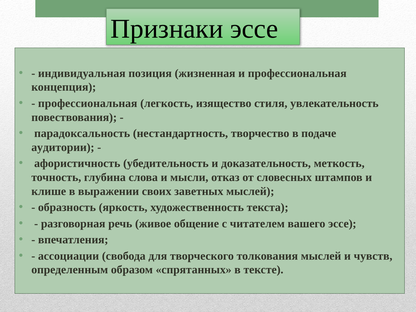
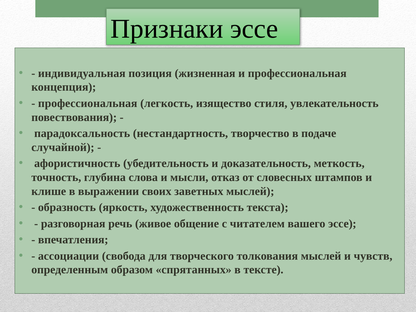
аудитории: аудитории -> случайной
